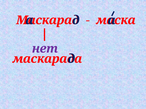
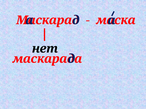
нет colour: purple -> black
